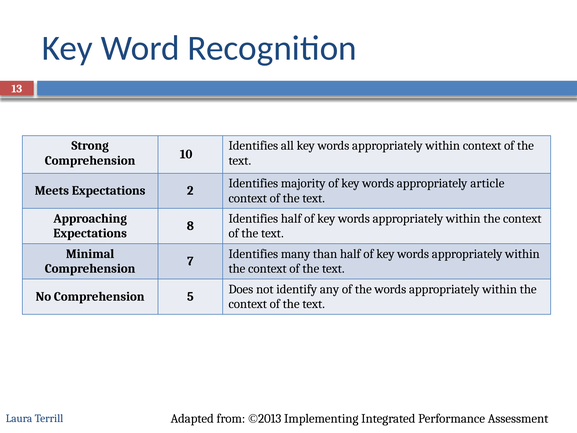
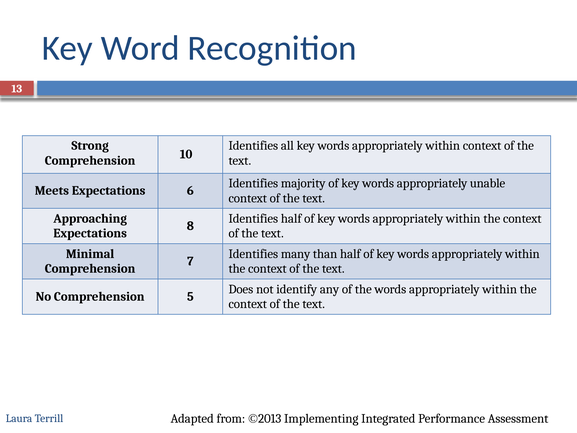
article: article -> unable
2: 2 -> 6
